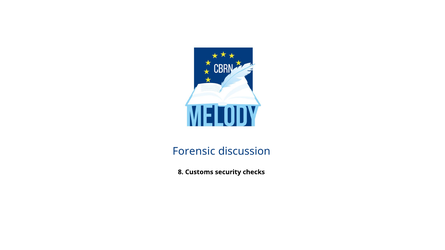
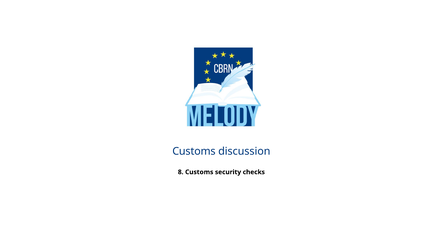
Forensic at (194, 151): Forensic -> Customs
